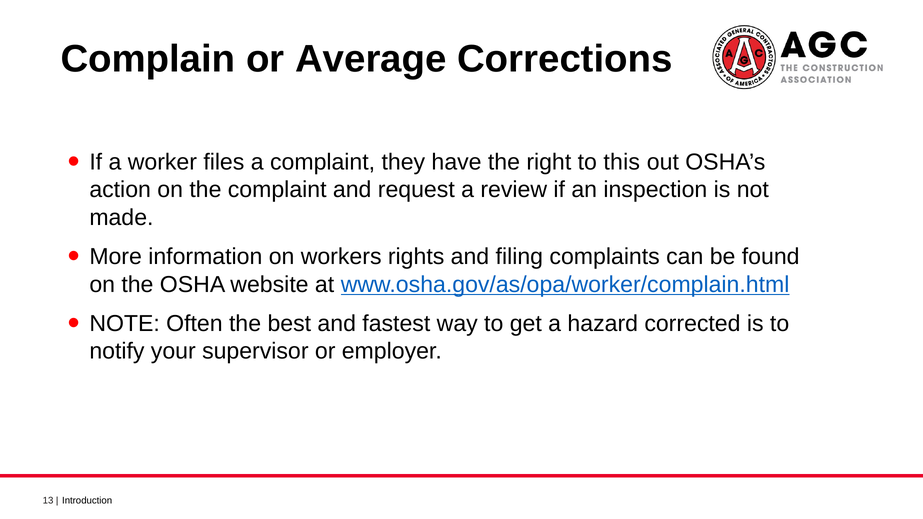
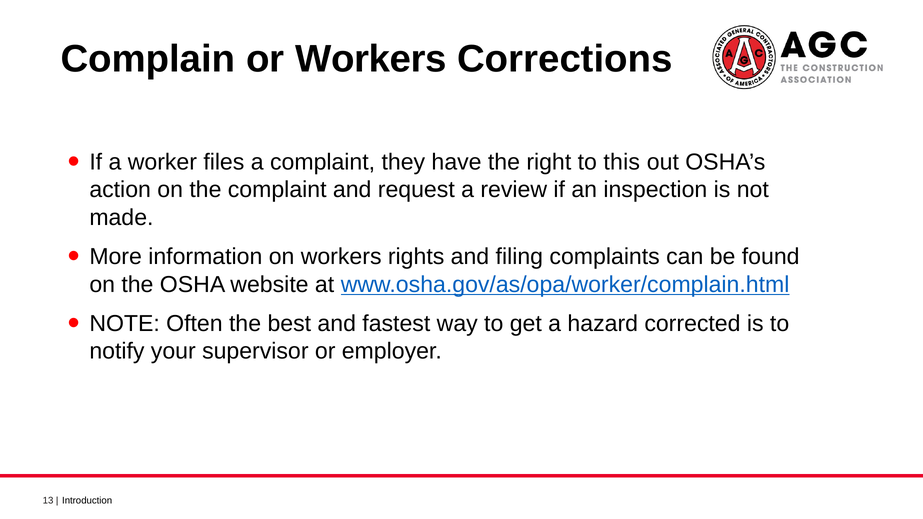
or Average: Average -> Workers
